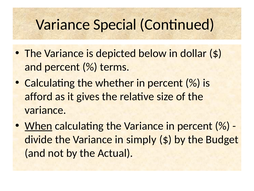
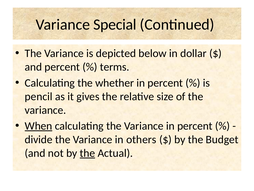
afford: afford -> pencil
simply: simply -> others
the at (87, 153) underline: none -> present
